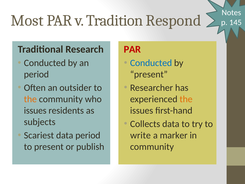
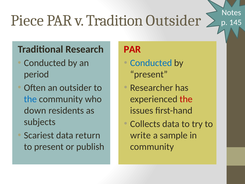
Most: Most -> Piece
Tradition Respond: Respond -> Outsider
the at (30, 99) colour: orange -> blue
the at (186, 99) colour: orange -> red
issues at (35, 110): issues -> down
data period: period -> return
marker: marker -> sample
